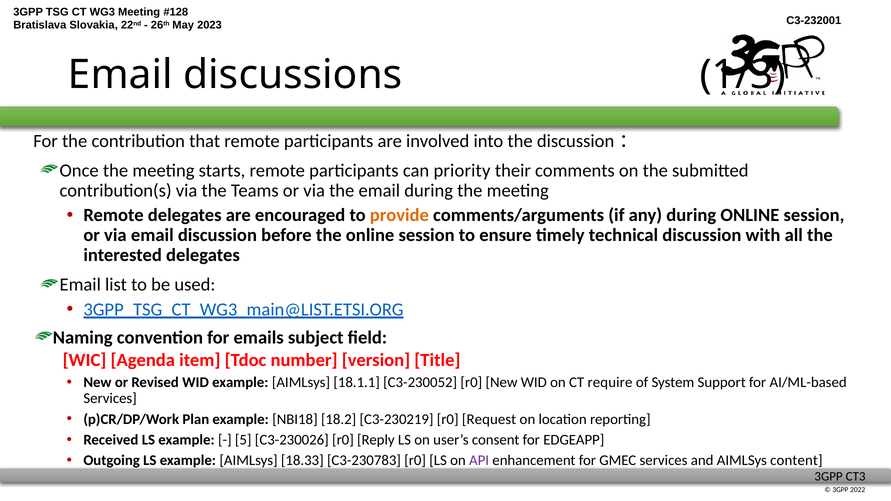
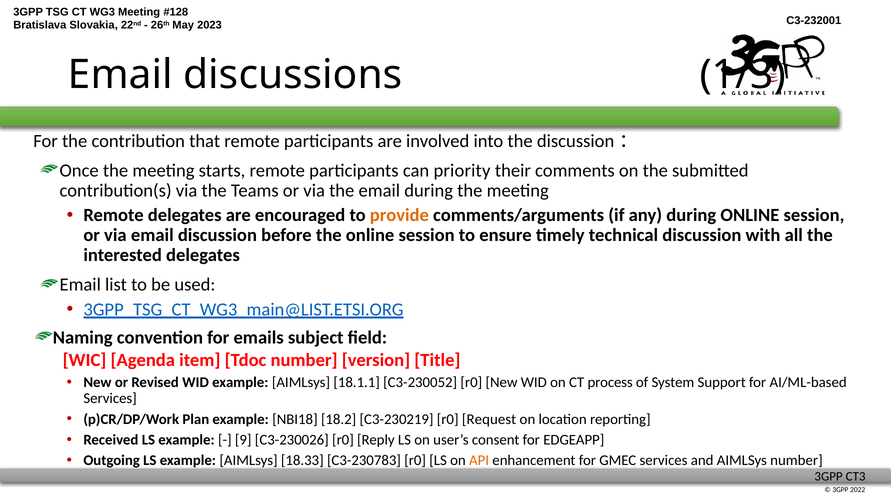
require: require -> process
5: 5 -> 9
API colour: purple -> orange
AIMLSys content: content -> number
